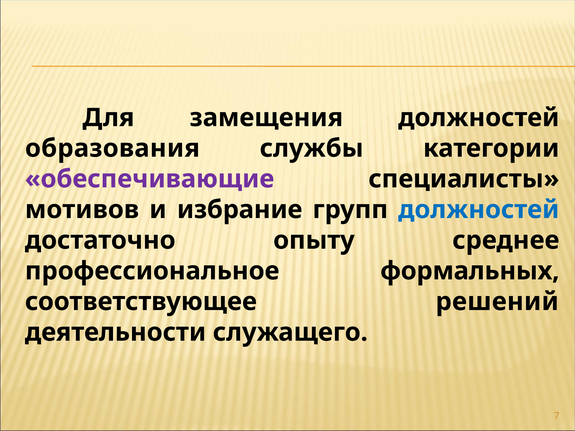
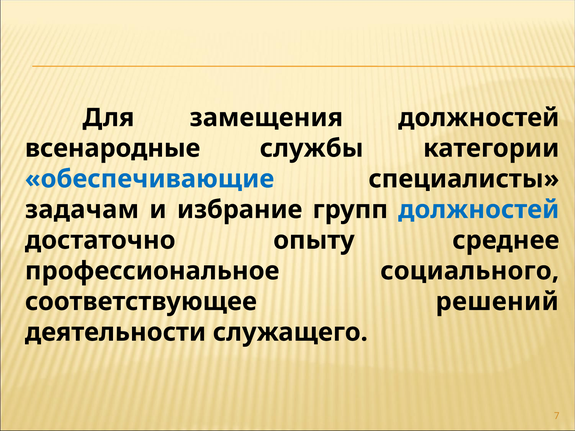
образования: образования -> всенародные
обеспечивающие colour: purple -> blue
мотивов: мотивов -> задачам
формальных: формальных -> социального
